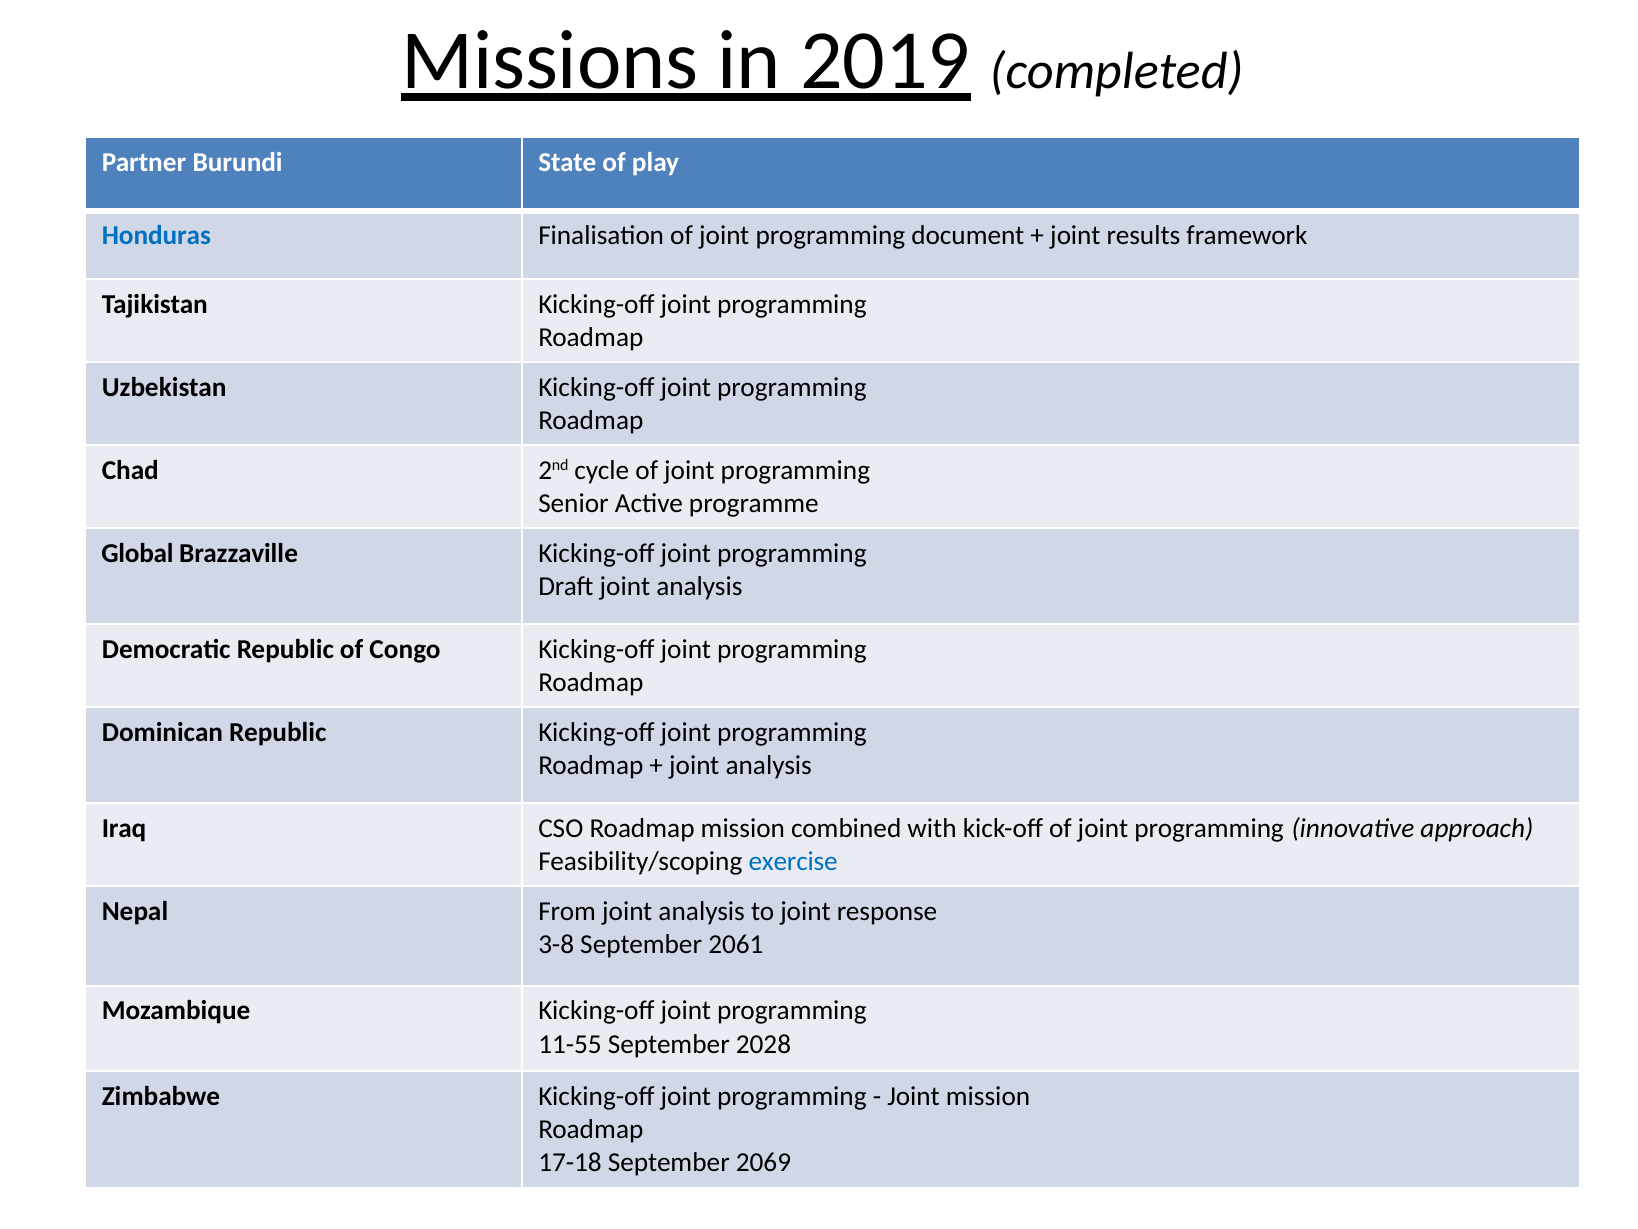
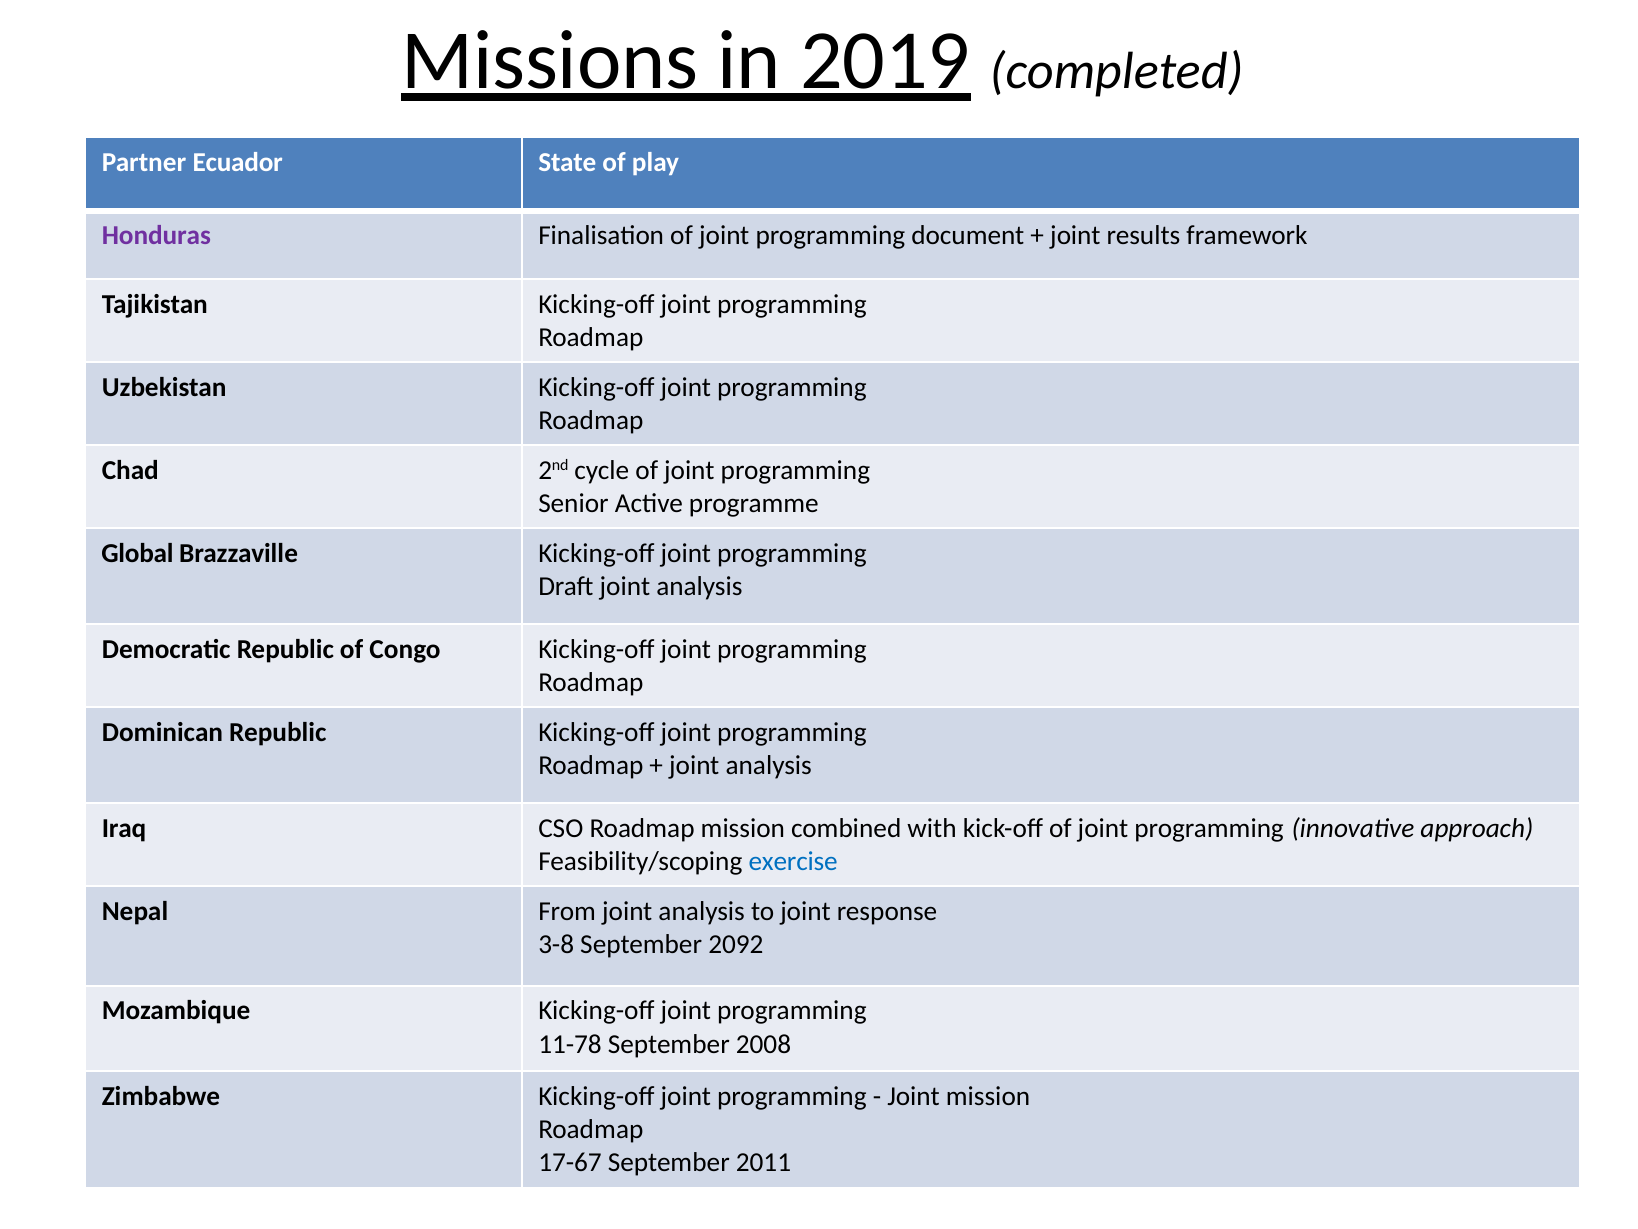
Burundi: Burundi -> Ecuador
Honduras colour: blue -> purple
2061: 2061 -> 2092
11-55: 11-55 -> 11-78
2028: 2028 -> 2008
17-18: 17-18 -> 17-67
2069: 2069 -> 2011
